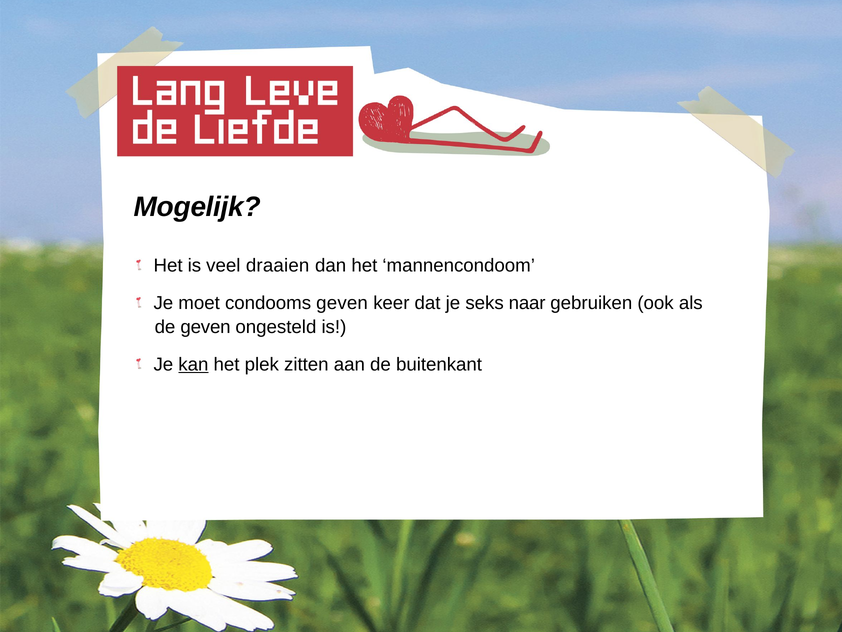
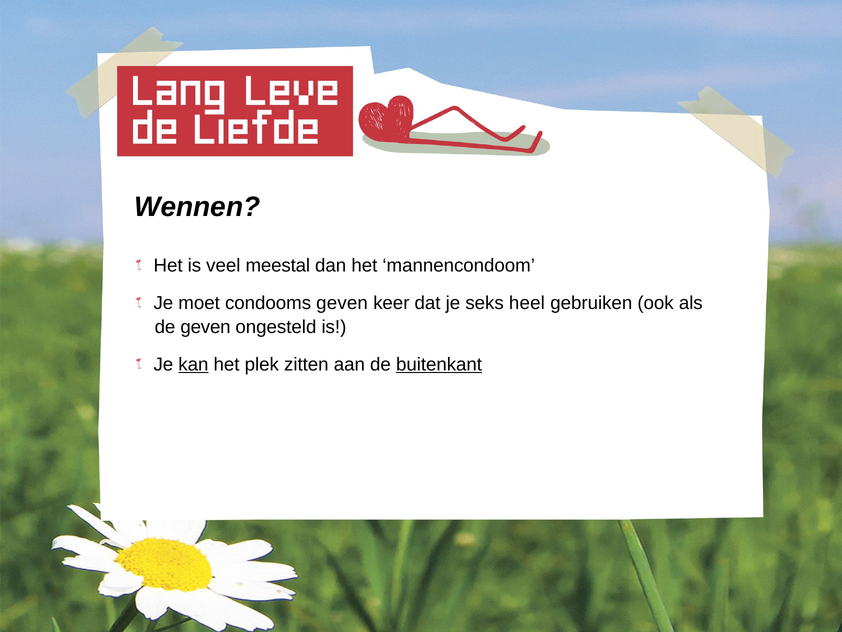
Mogelijk: Mogelijk -> Wennen
draaien: draaien -> meestal
naar: naar -> heel
buitenkant underline: none -> present
